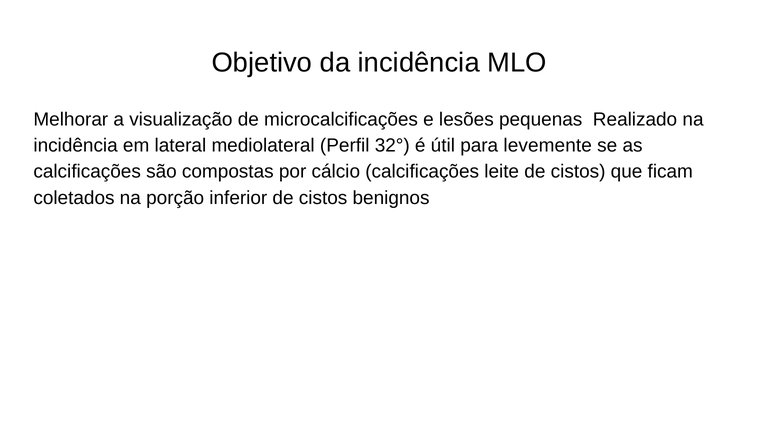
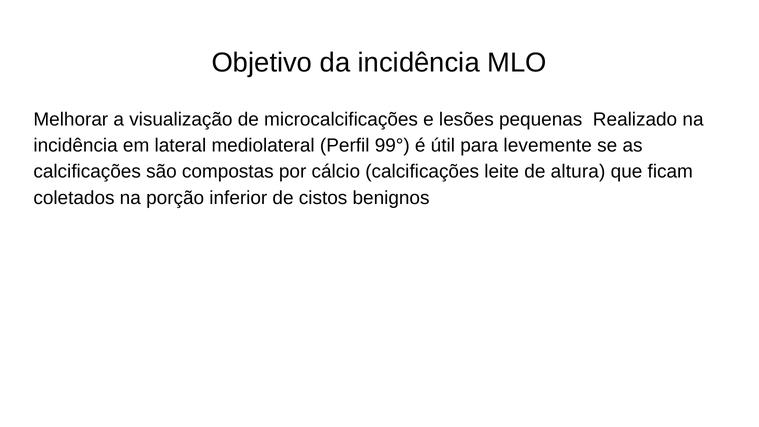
32°: 32° -> 99°
leite de cistos: cistos -> altura
